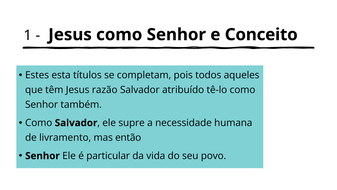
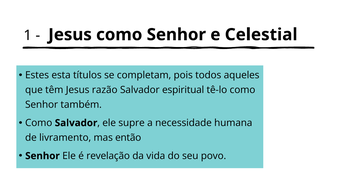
Conceito: Conceito -> Celestial
atribuído: atribuído -> espiritual
particular: particular -> revelação
